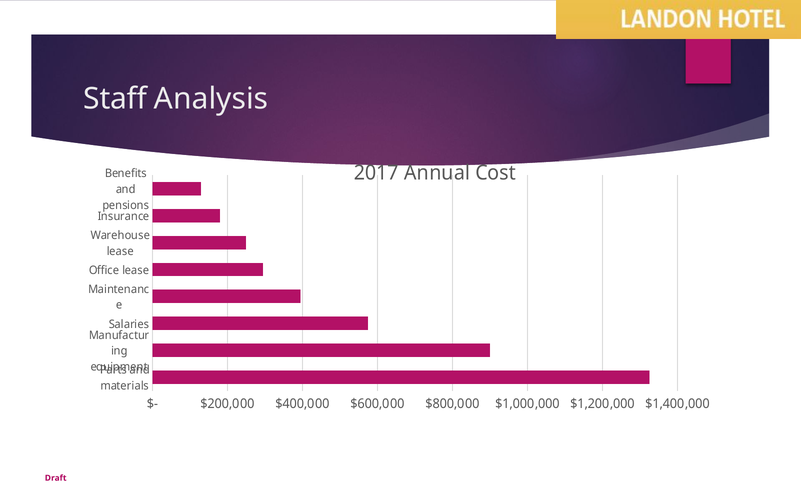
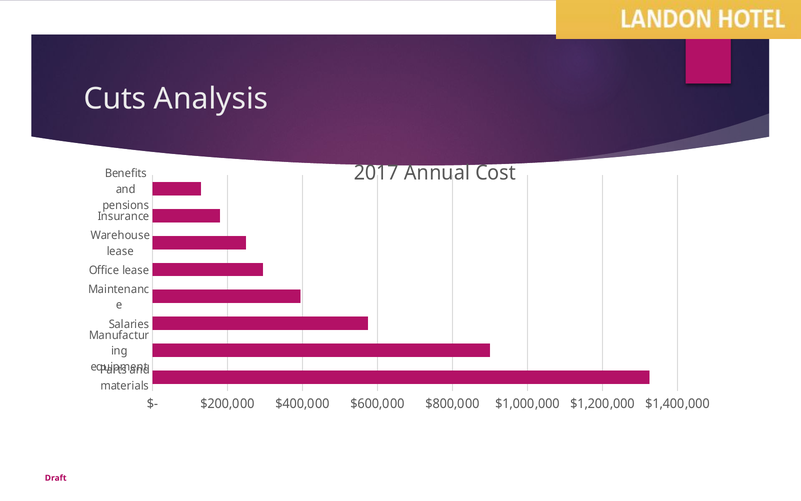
Staff: Staff -> Cuts
